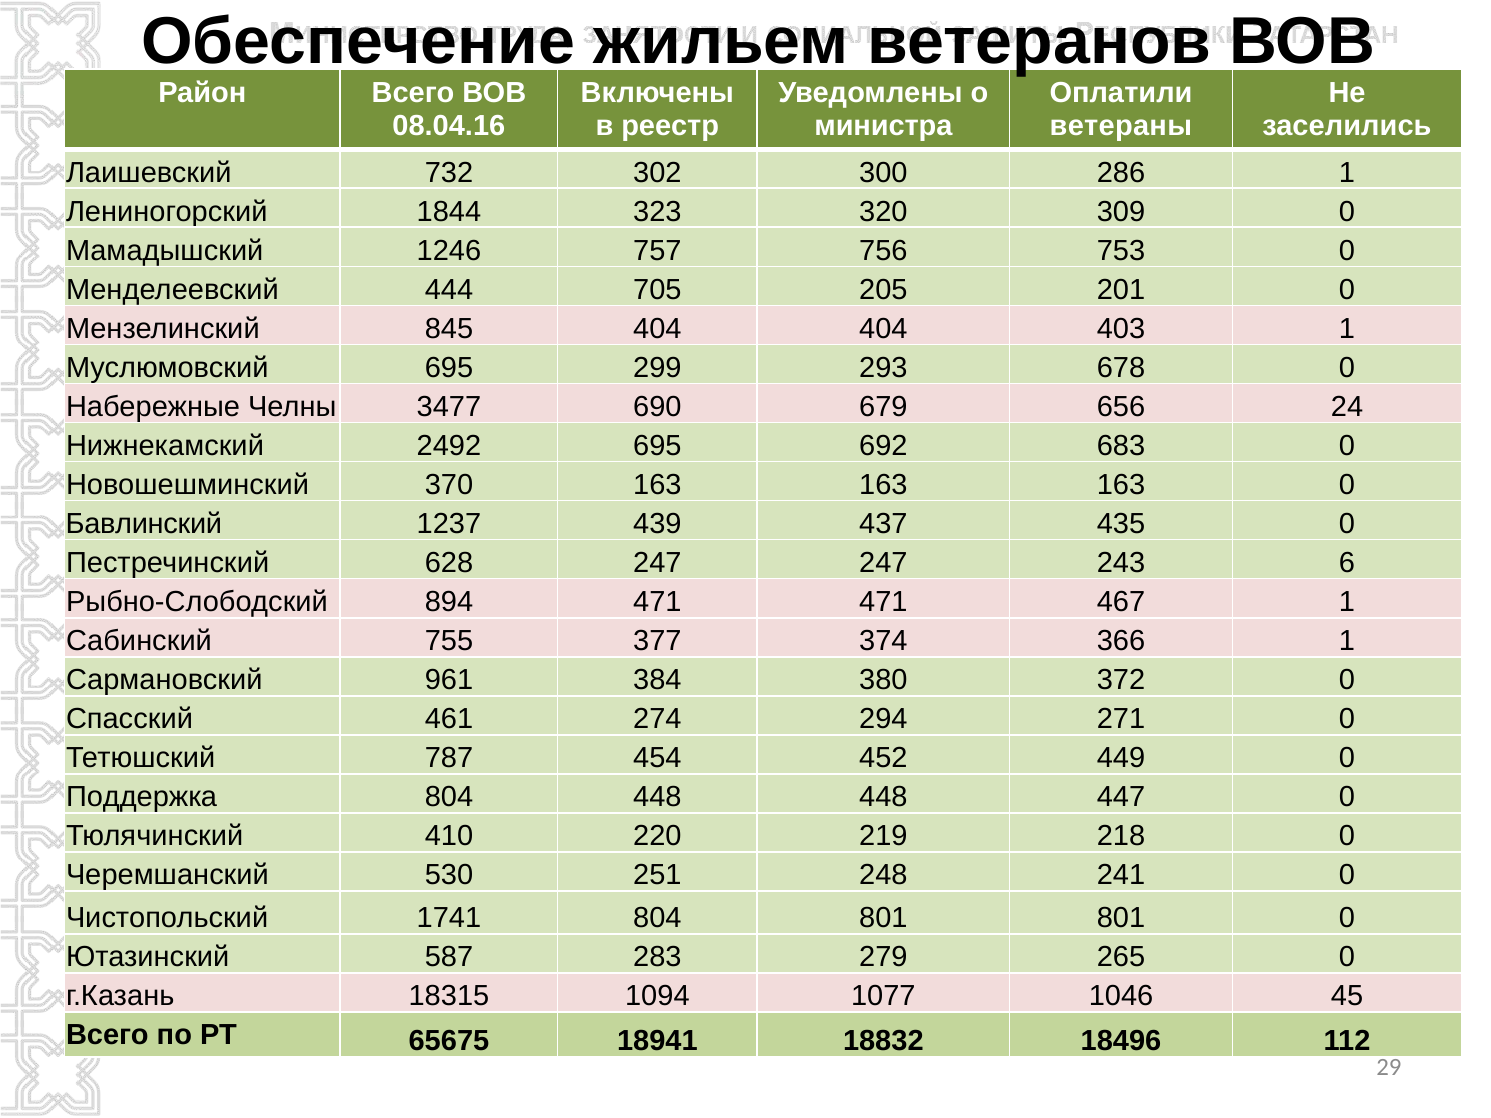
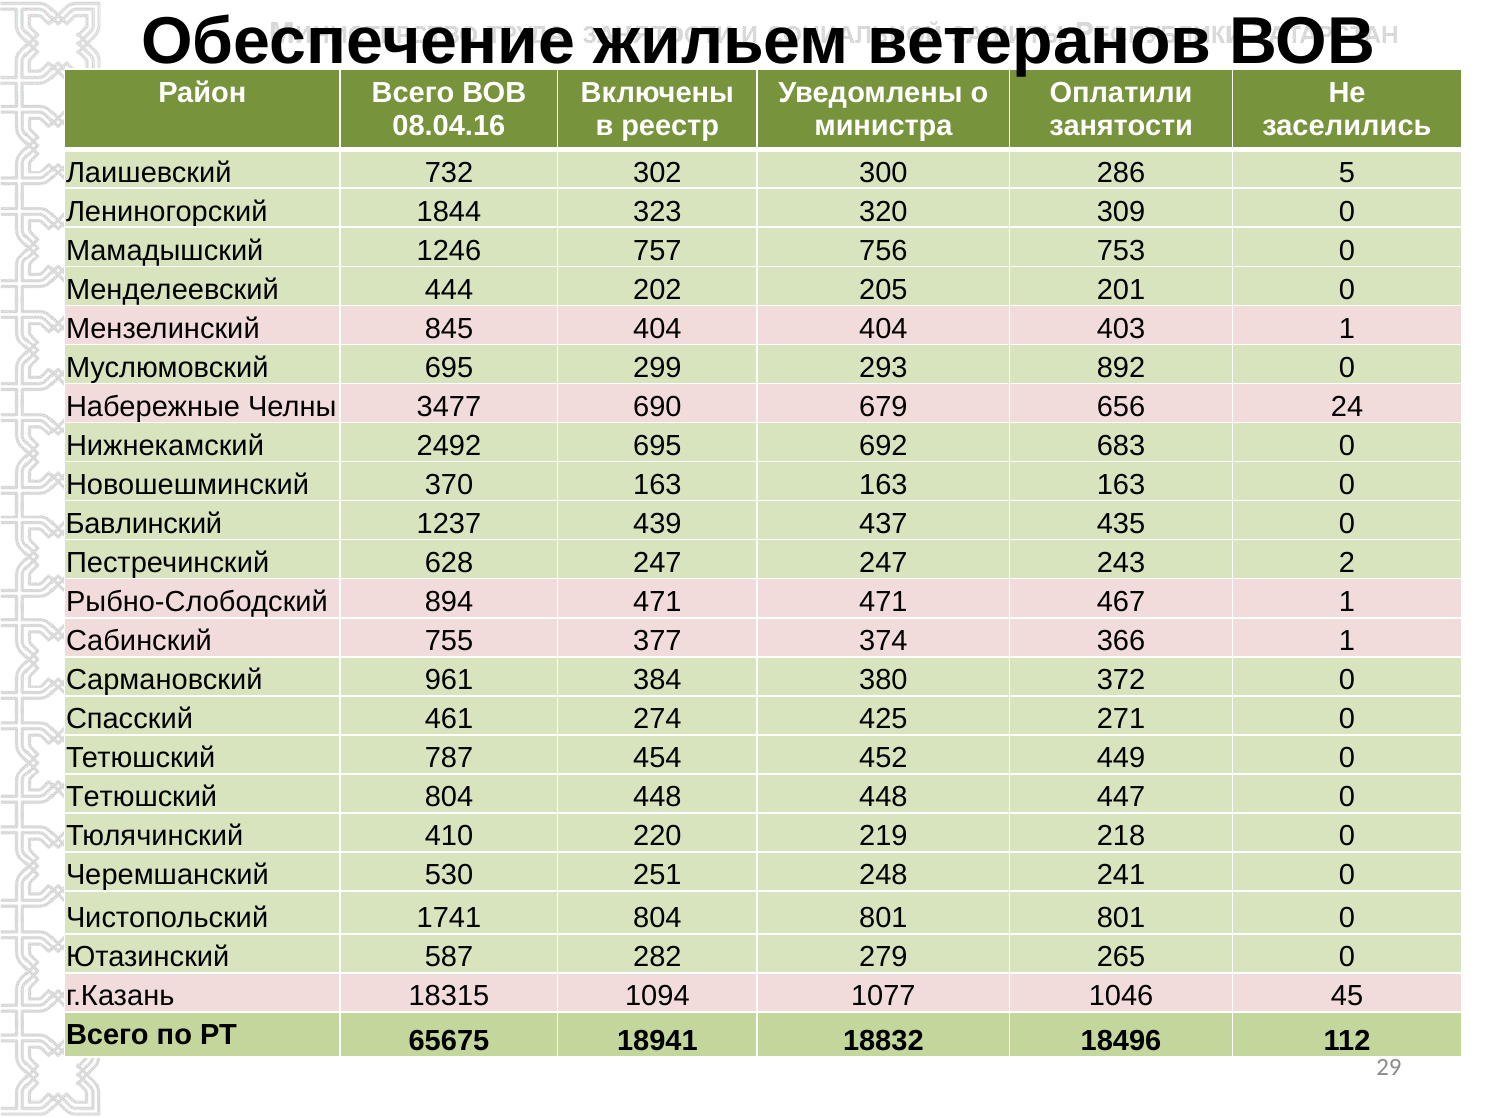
ветераны: ветераны -> занятости
286 1: 1 -> 5
705: 705 -> 202
678: 678 -> 892
6: 6 -> 2
294: 294 -> 425
Поддержка at (142, 797): Поддержка -> Тетюшский
283: 283 -> 282
